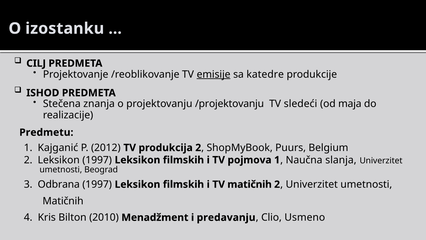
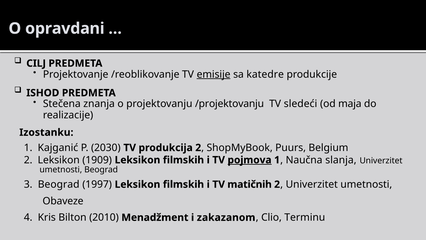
izostanku: izostanku -> opravdani
Predmetu: Predmetu -> Izostanku
2012: 2012 -> 2030
Leksikon 1997: 1997 -> 1909
pojmova underline: none -> present
3 Odbrana: Odbrana -> Beograd
Matičnih at (63, 201): Matičnih -> Obaveze
predavanju: predavanju -> zakazanom
Usmeno: Usmeno -> Terminu
